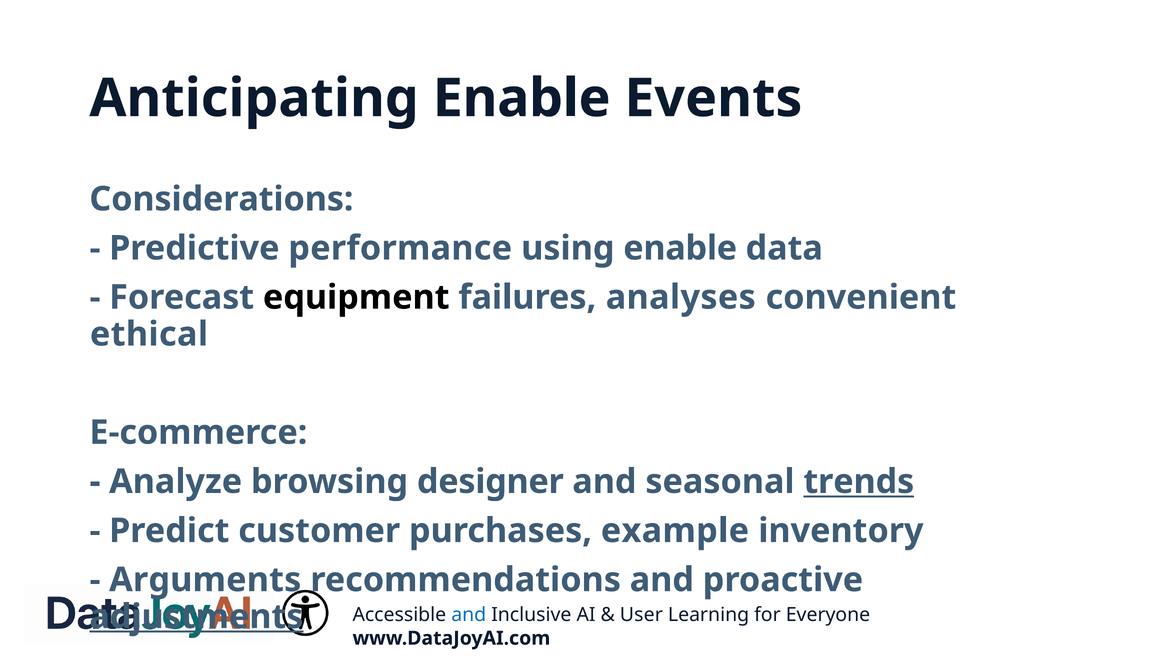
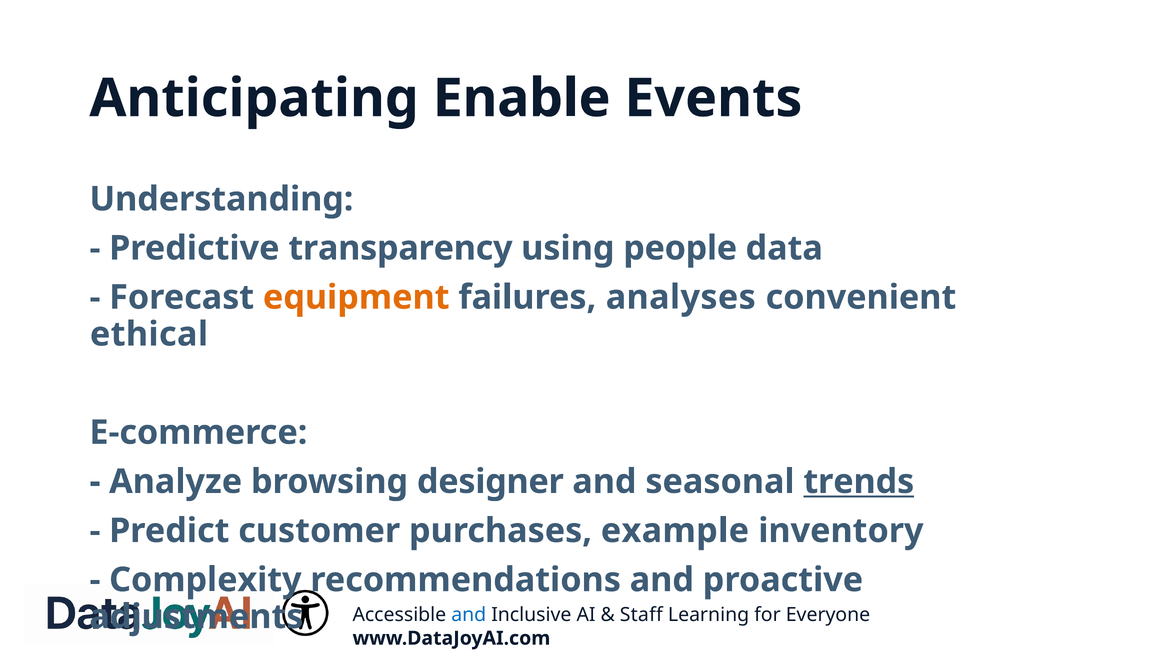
Considerations: Considerations -> Understanding
performance: performance -> transparency
using enable: enable -> people
equipment colour: black -> orange
Arguments: Arguments -> Complexity
User: User -> Staff
adjustments underline: present -> none
